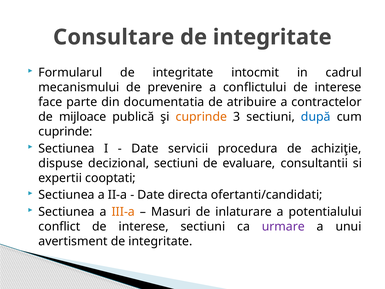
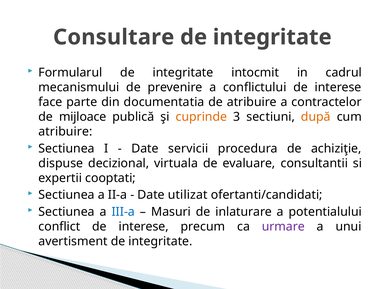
după colour: blue -> orange
cuprinde at (65, 131): cuprinde -> atribuire
decizional sectiuni: sectiuni -> virtuala
directa: directa -> utilizat
III-a colour: orange -> blue
interese sectiuni: sectiuni -> precum
